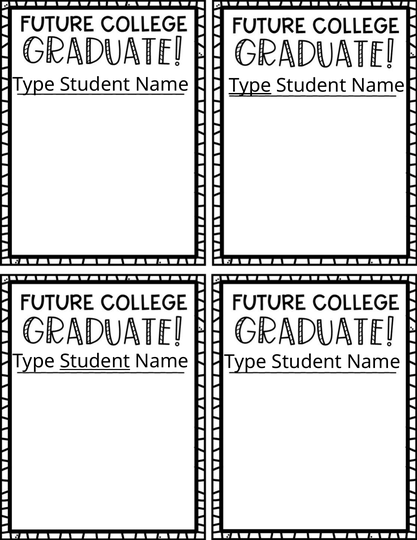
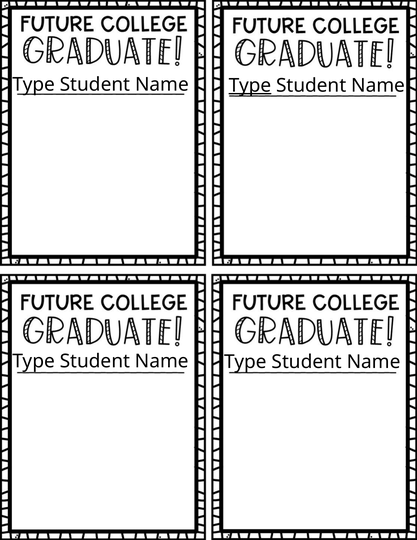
Student at (95, 361) underline: present -> none
